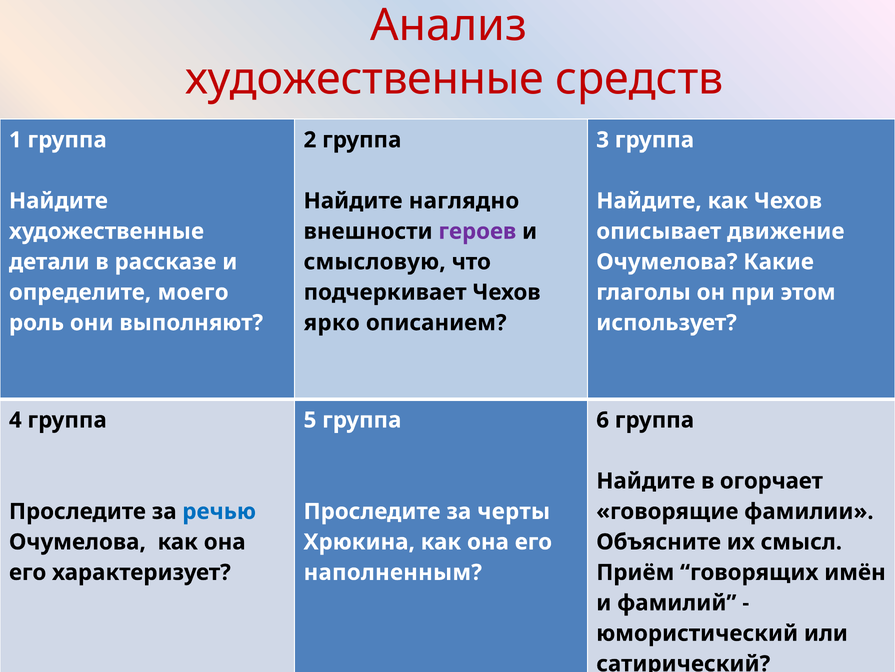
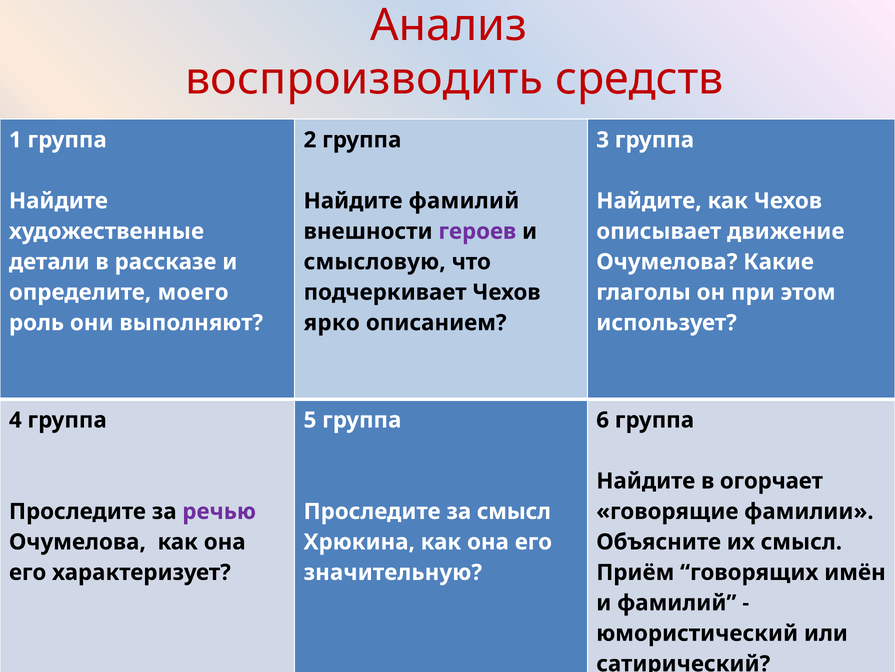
художественные at (364, 79): художественные -> воспроизводить
Найдите наглядно: наглядно -> фамилий
речью colour: blue -> purple
за черты: черты -> смысл
наполненным: наполненным -> значительную
